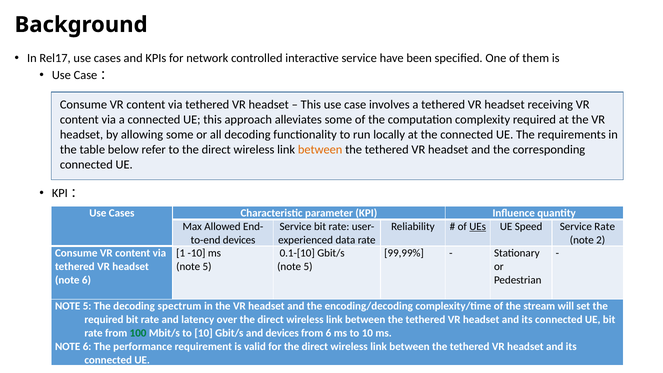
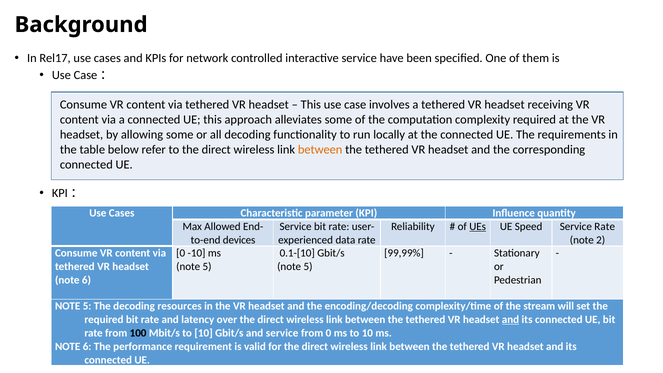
1 at (181, 253): 1 -> 0
spectrum: spectrum -> resources
and at (510, 319) underline: none -> present
100 colour: green -> black
and devices: devices -> service
from 6: 6 -> 0
